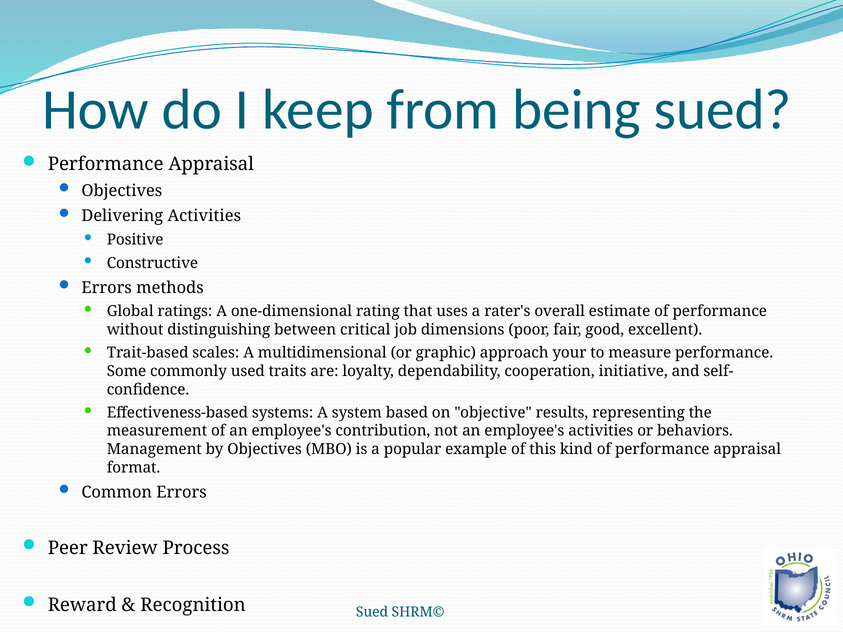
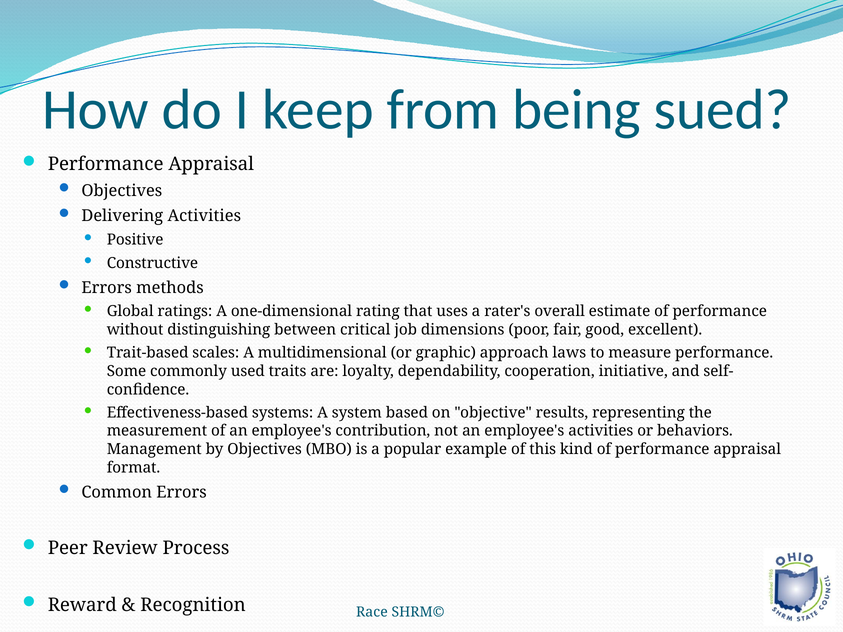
your: your -> laws
Recognition Sued: Sued -> Race
